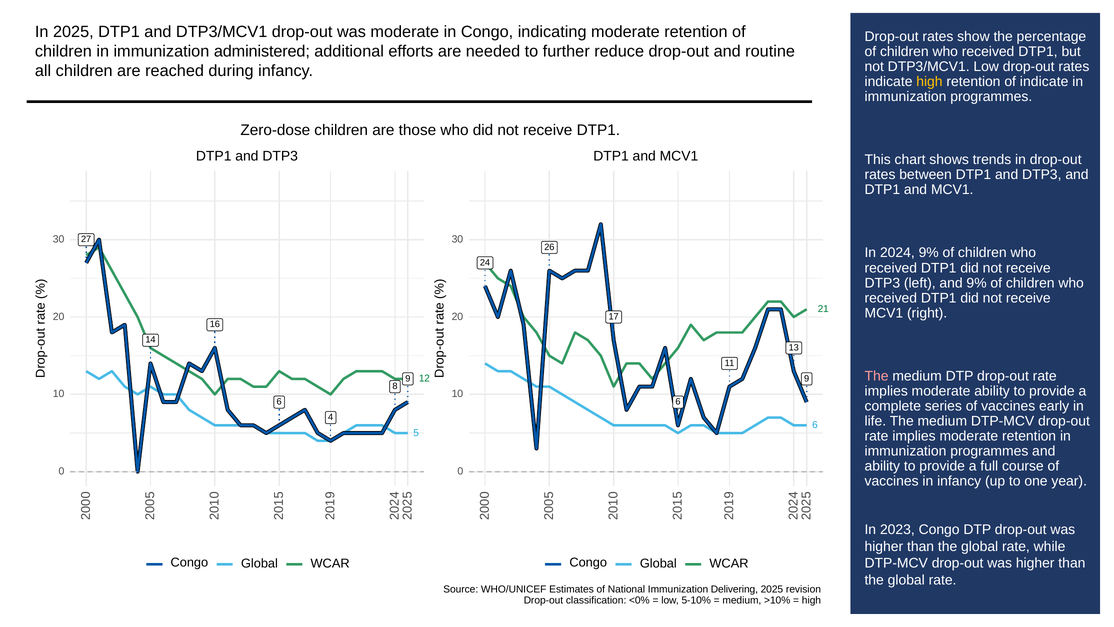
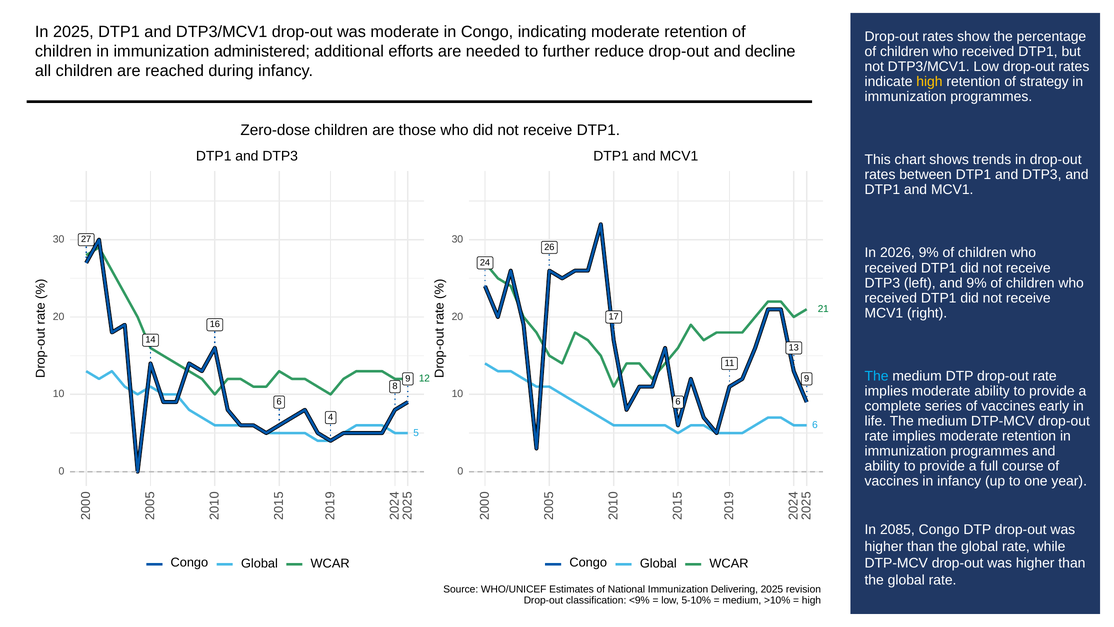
routine: routine -> decline
of indicate: indicate -> strategy
2024: 2024 -> 2026
The at (877, 376) colour: pink -> light blue
2023: 2023 -> 2085
<0%: <0% -> <9%
